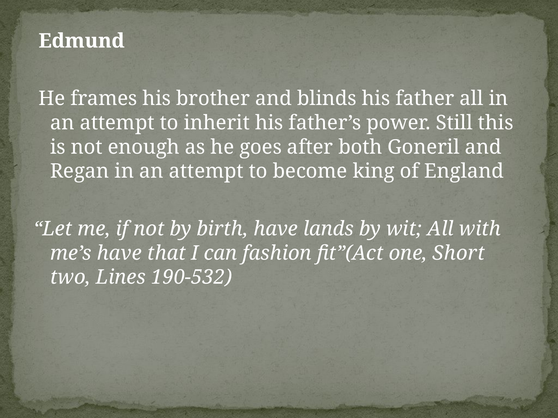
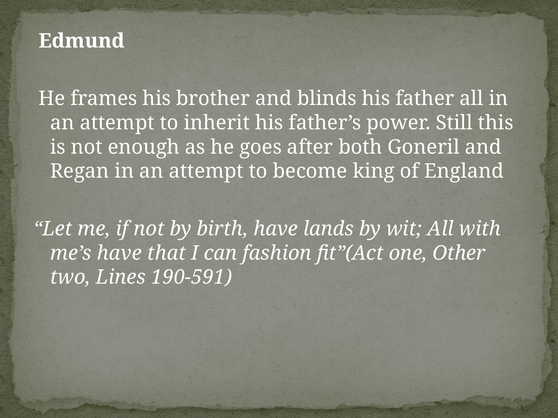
Short: Short -> Other
190-532: 190-532 -> 190-591
